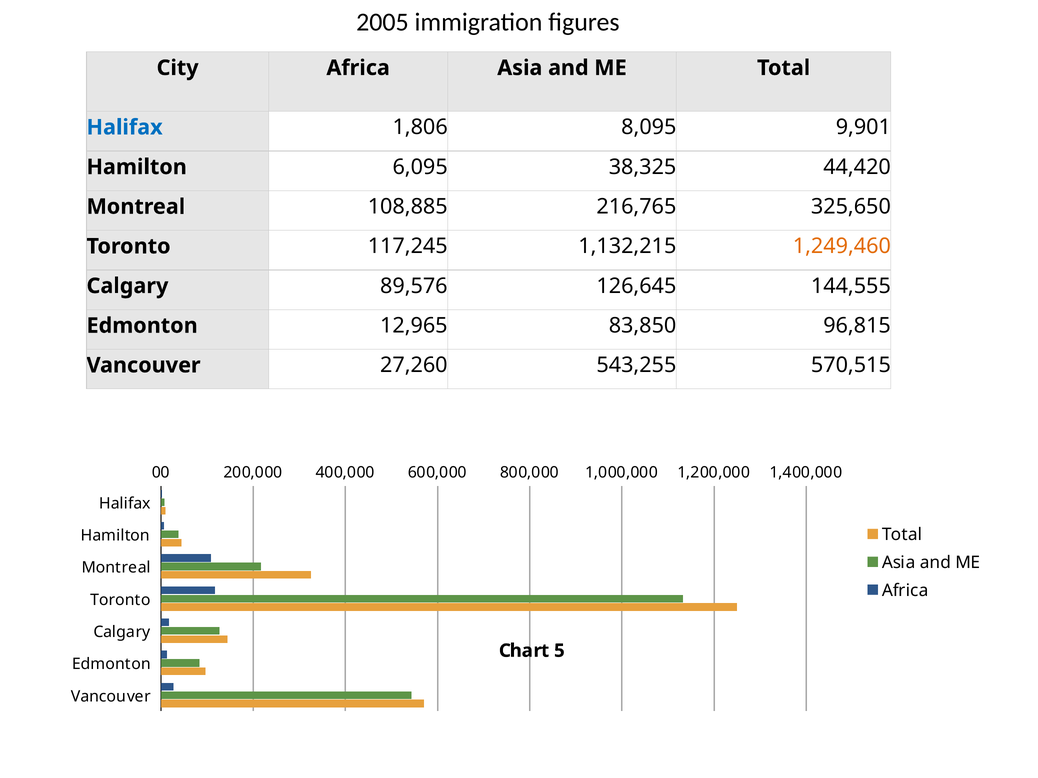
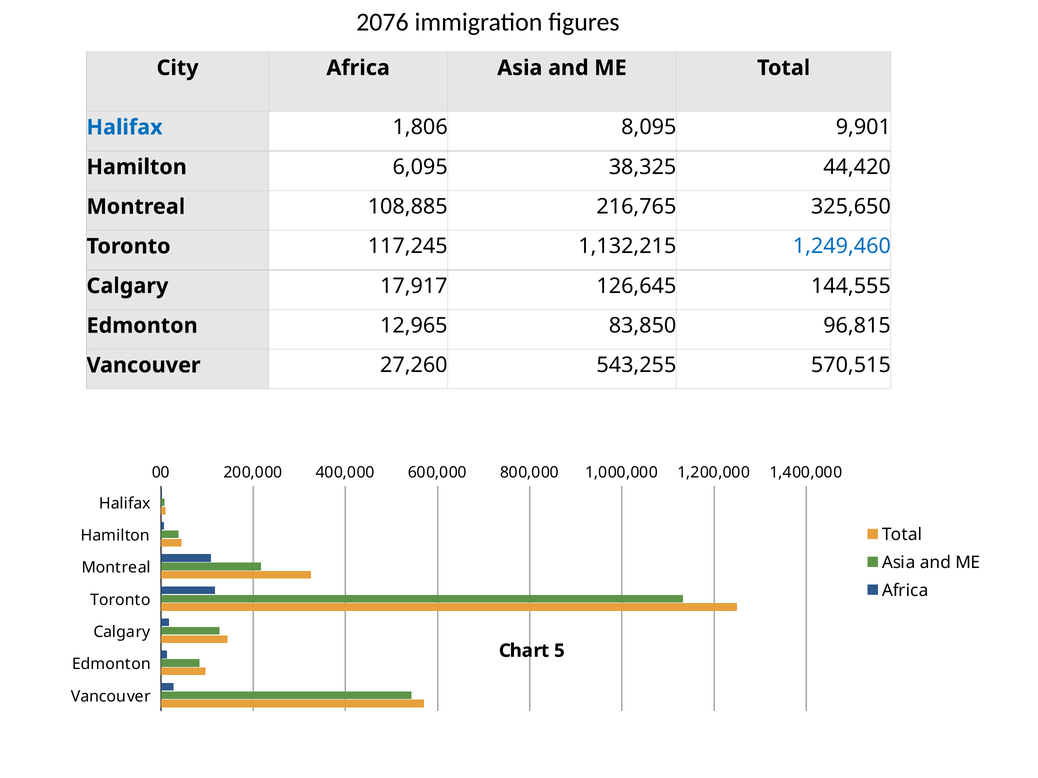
2005: 2005 -> 2076
1,249,460 colour: orange -> blue
89,576: 89,576 -> 17,917
